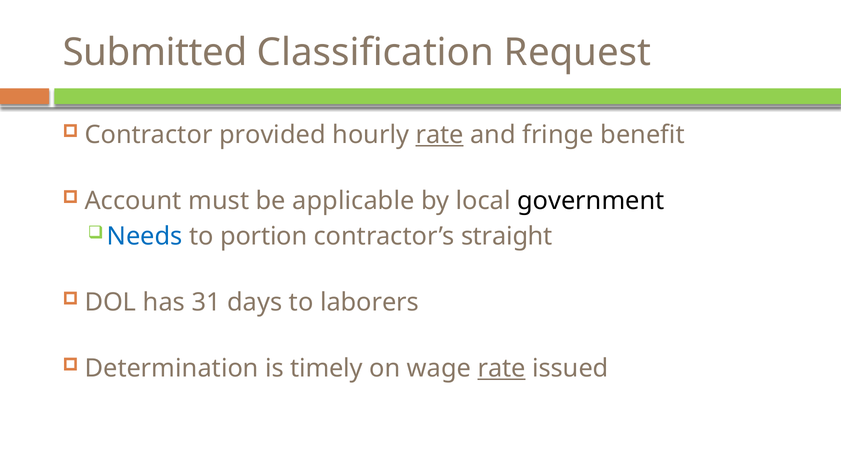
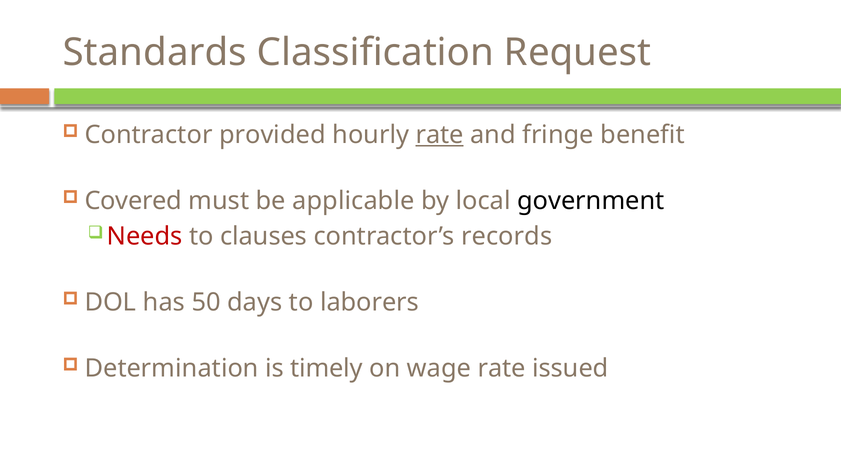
Submitted: Submitted -> Standards
Account: Account -> Covered
Needs colour: blue -> red
portion: portion -> clauses
straight: straight -> records
31: 31 -> 50
rate at (502, 369) underline: present -> none
